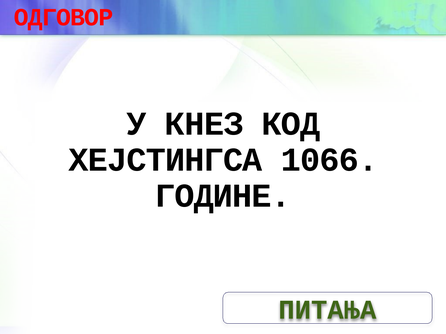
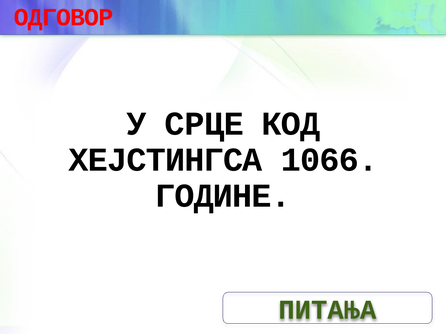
КНЕЗ: КНЕЗ -> СРЦЕ
